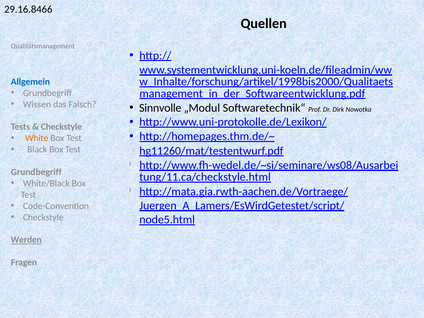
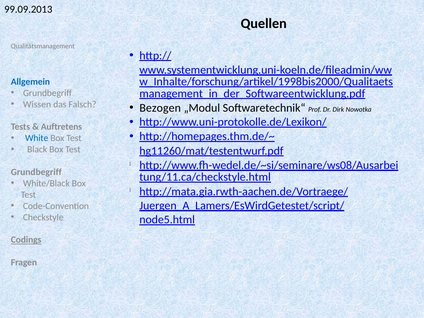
29.16.8466: 29.16.8466 -> 99.09.2013
Sinnvolle: Sinnvolle -> Bezogen
Checkstyle at (61, 127): Checkstyle -> Auftretens
White colour: orange -> blue
Werden: Werden -> Codings
